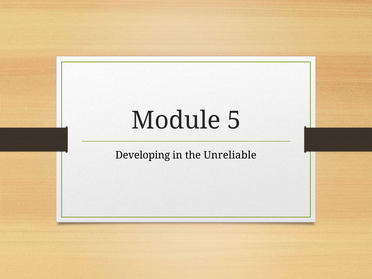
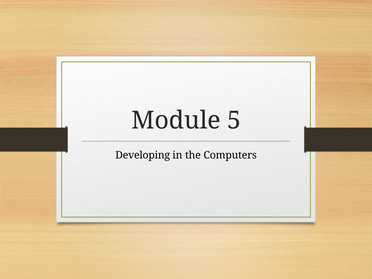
Unreliable: Unreliable -> Computers
